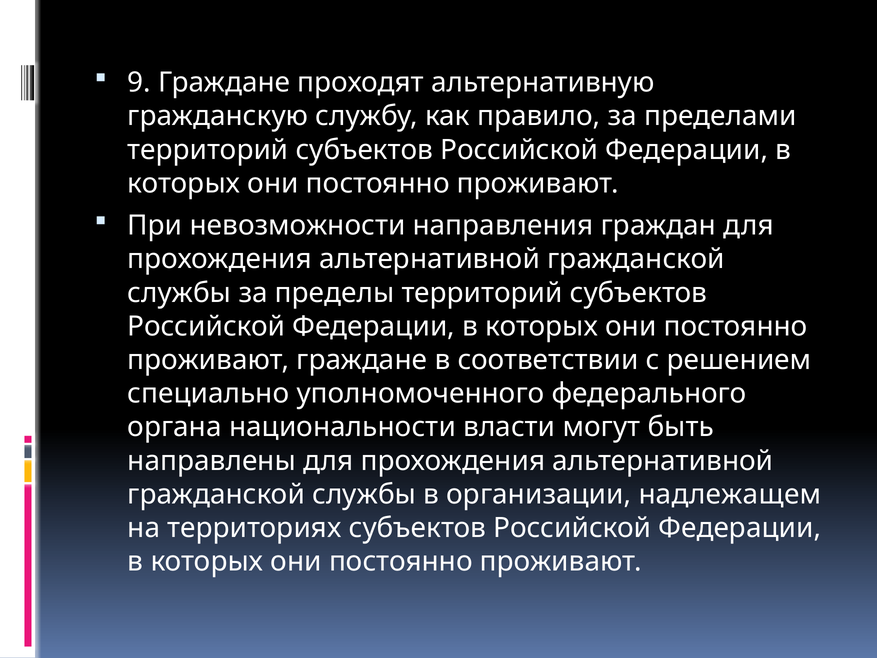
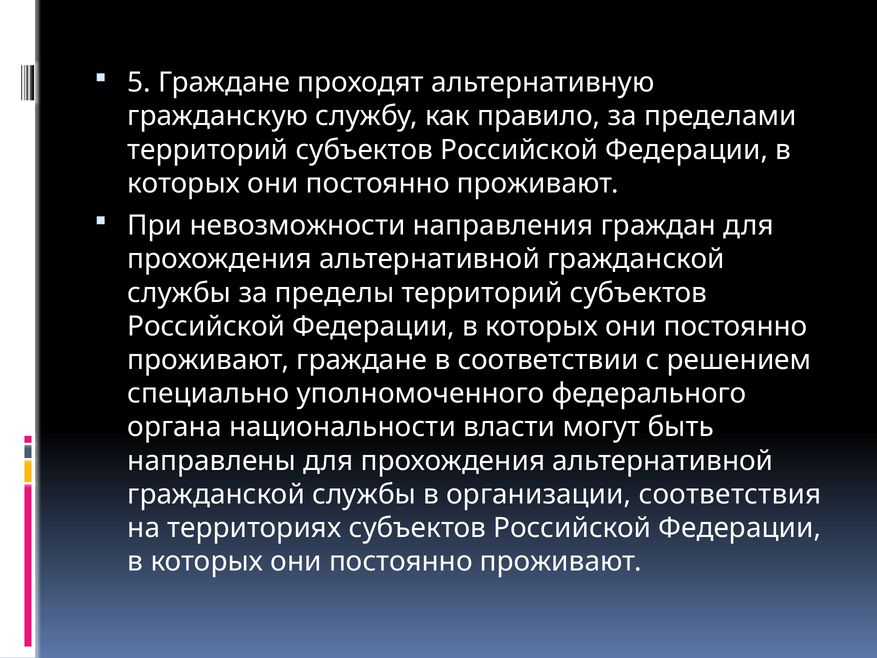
9: 9 -> 5
надлежащем: надлежащем -> соответствия
